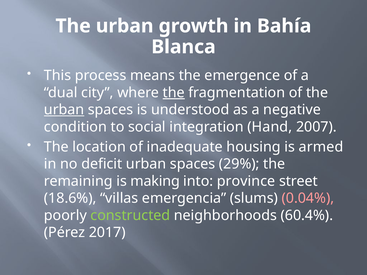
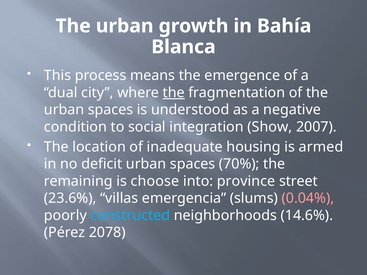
urban at (64, 110) underline: present -> none
Hand: Hand -> Show
29%: 29% -> 70%
making: making -> choose
18.6%: 18.6% -> 23.6%
constructed colour: light green -> light blue
60.4%: 60.4% -> 14.6%
2017: 2017 -> 2078
